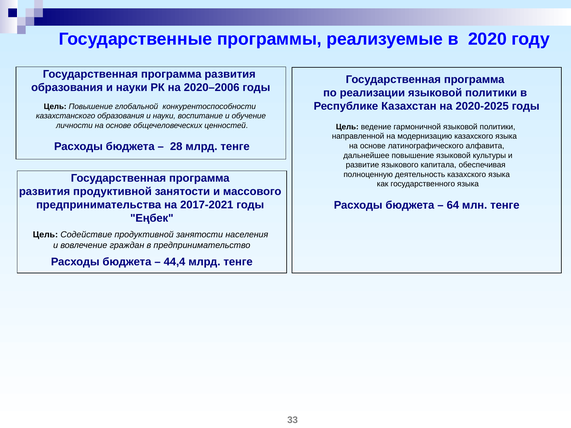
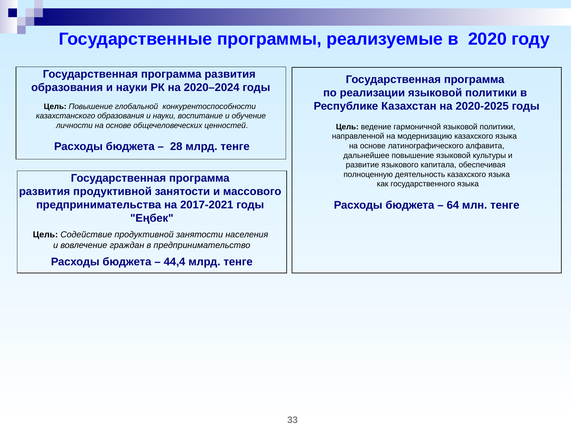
2020–2006: 2020–2006 -> 2020–2024
